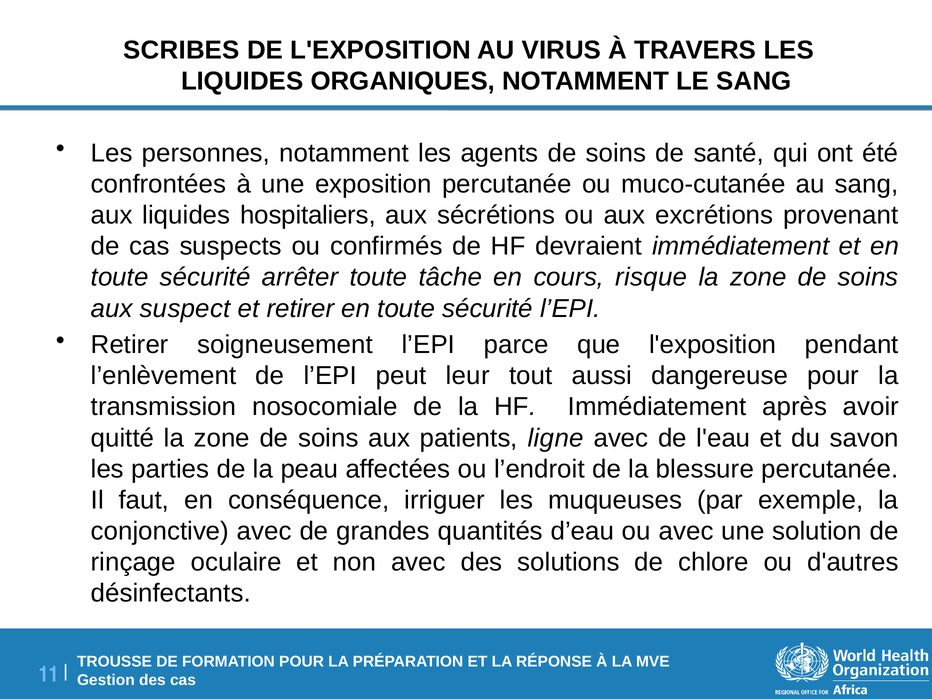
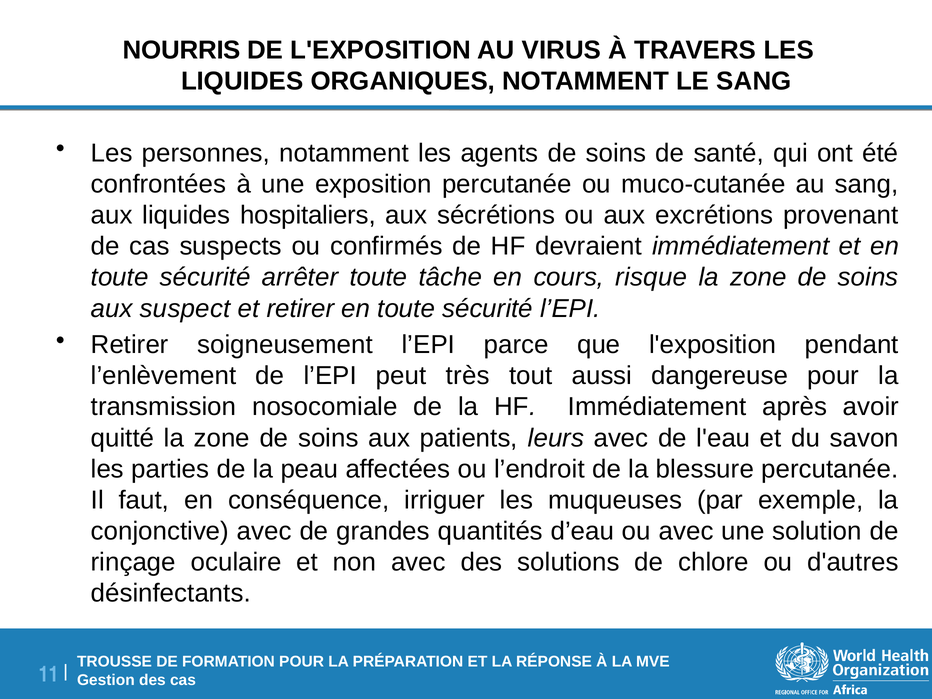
SCRIBES: SCRIBES -> NOURRIS
leur: leur -> très
ligne: ligne -> leurs
